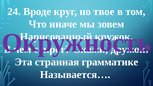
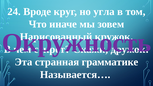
твое: твое -> угла
